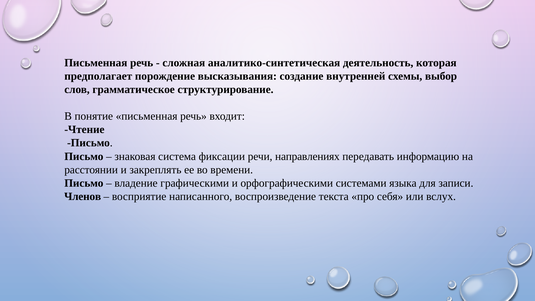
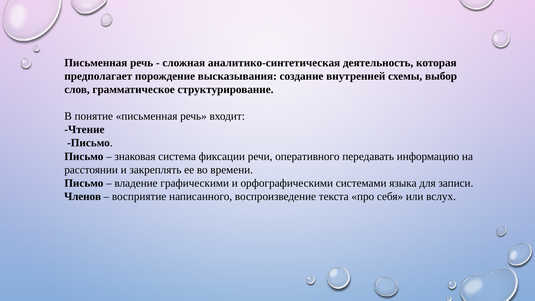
направлениях: направлениях -> оперативного
